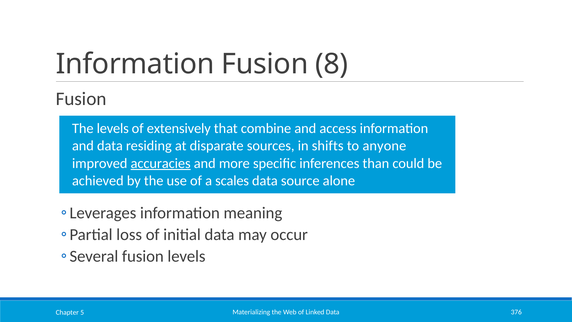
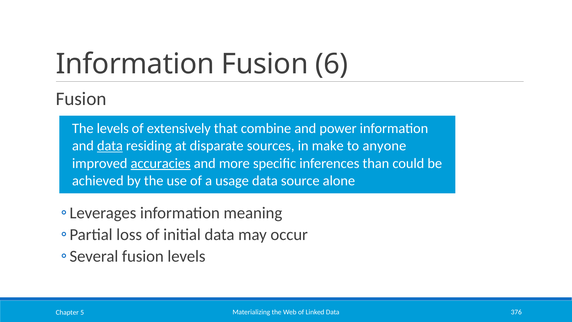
8: 8 -> 6
access: access -> power
data at (110, 146) underline: none -> present
shifts: shifts -> make
scales: scales -> usage
